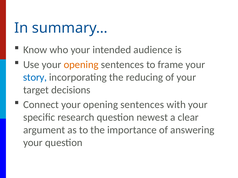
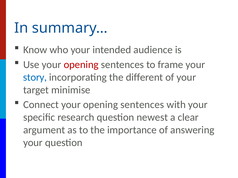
opening at (81, 65) colour: orange -> red
reducing: reducing -> different
decisions: decisions -> minimise
